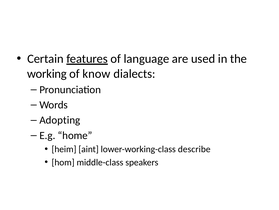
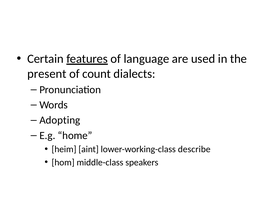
working: working -> present
know: know -> count
